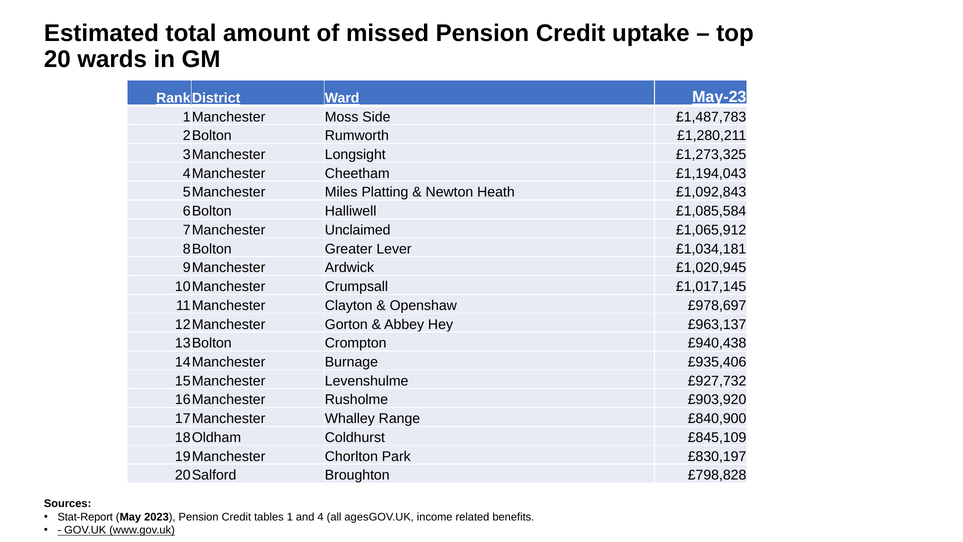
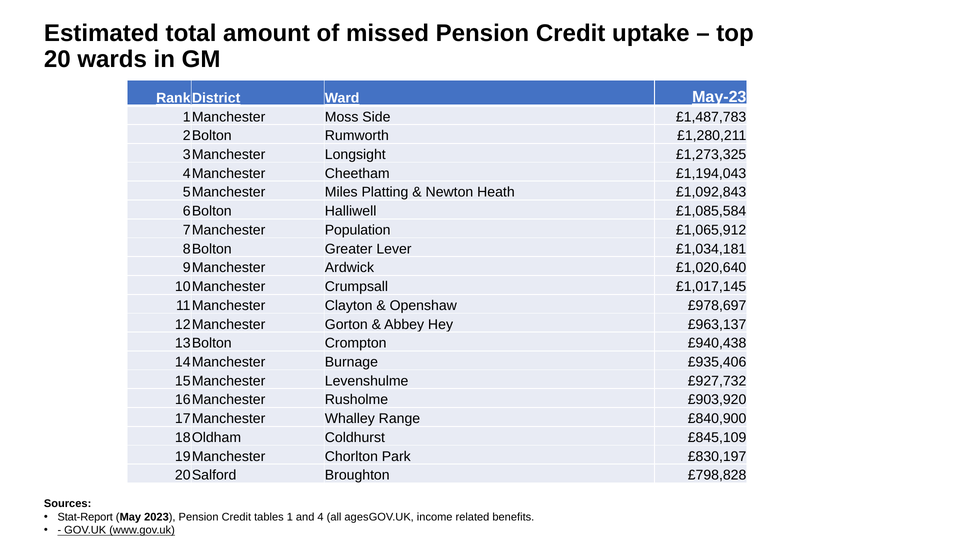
Unclaimed: Unclaimed -> Population
£1,020,945: £1,020,945 -> £1,020,640
